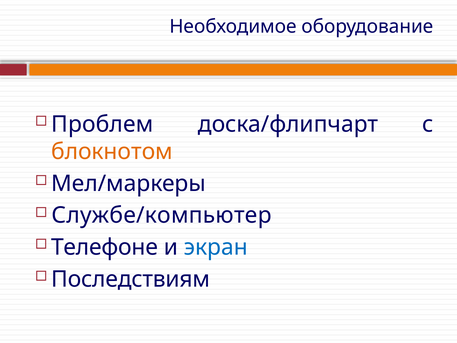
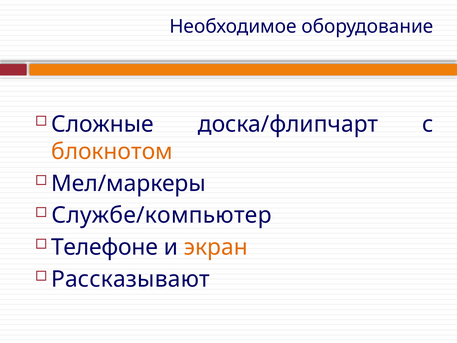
Проблем: Проблем -> Сложные
экран colour: blue -> orange
Последствиям: Последствиям -> Рассказывают
